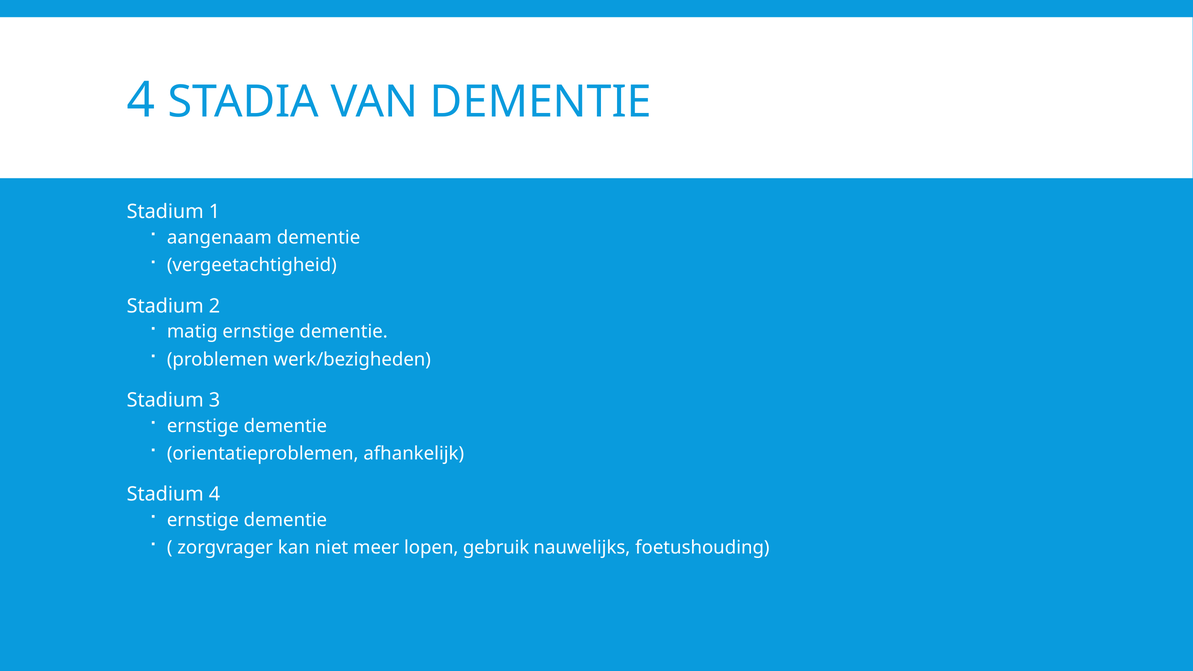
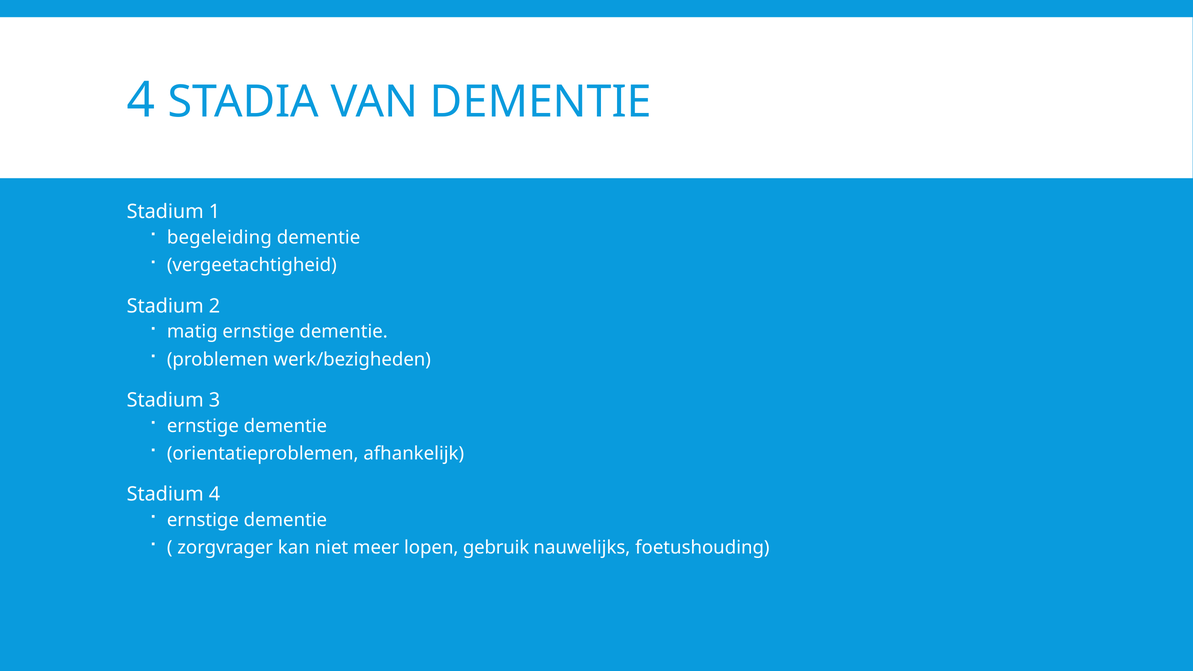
aangenaam: aangenaam -> begeleiding
